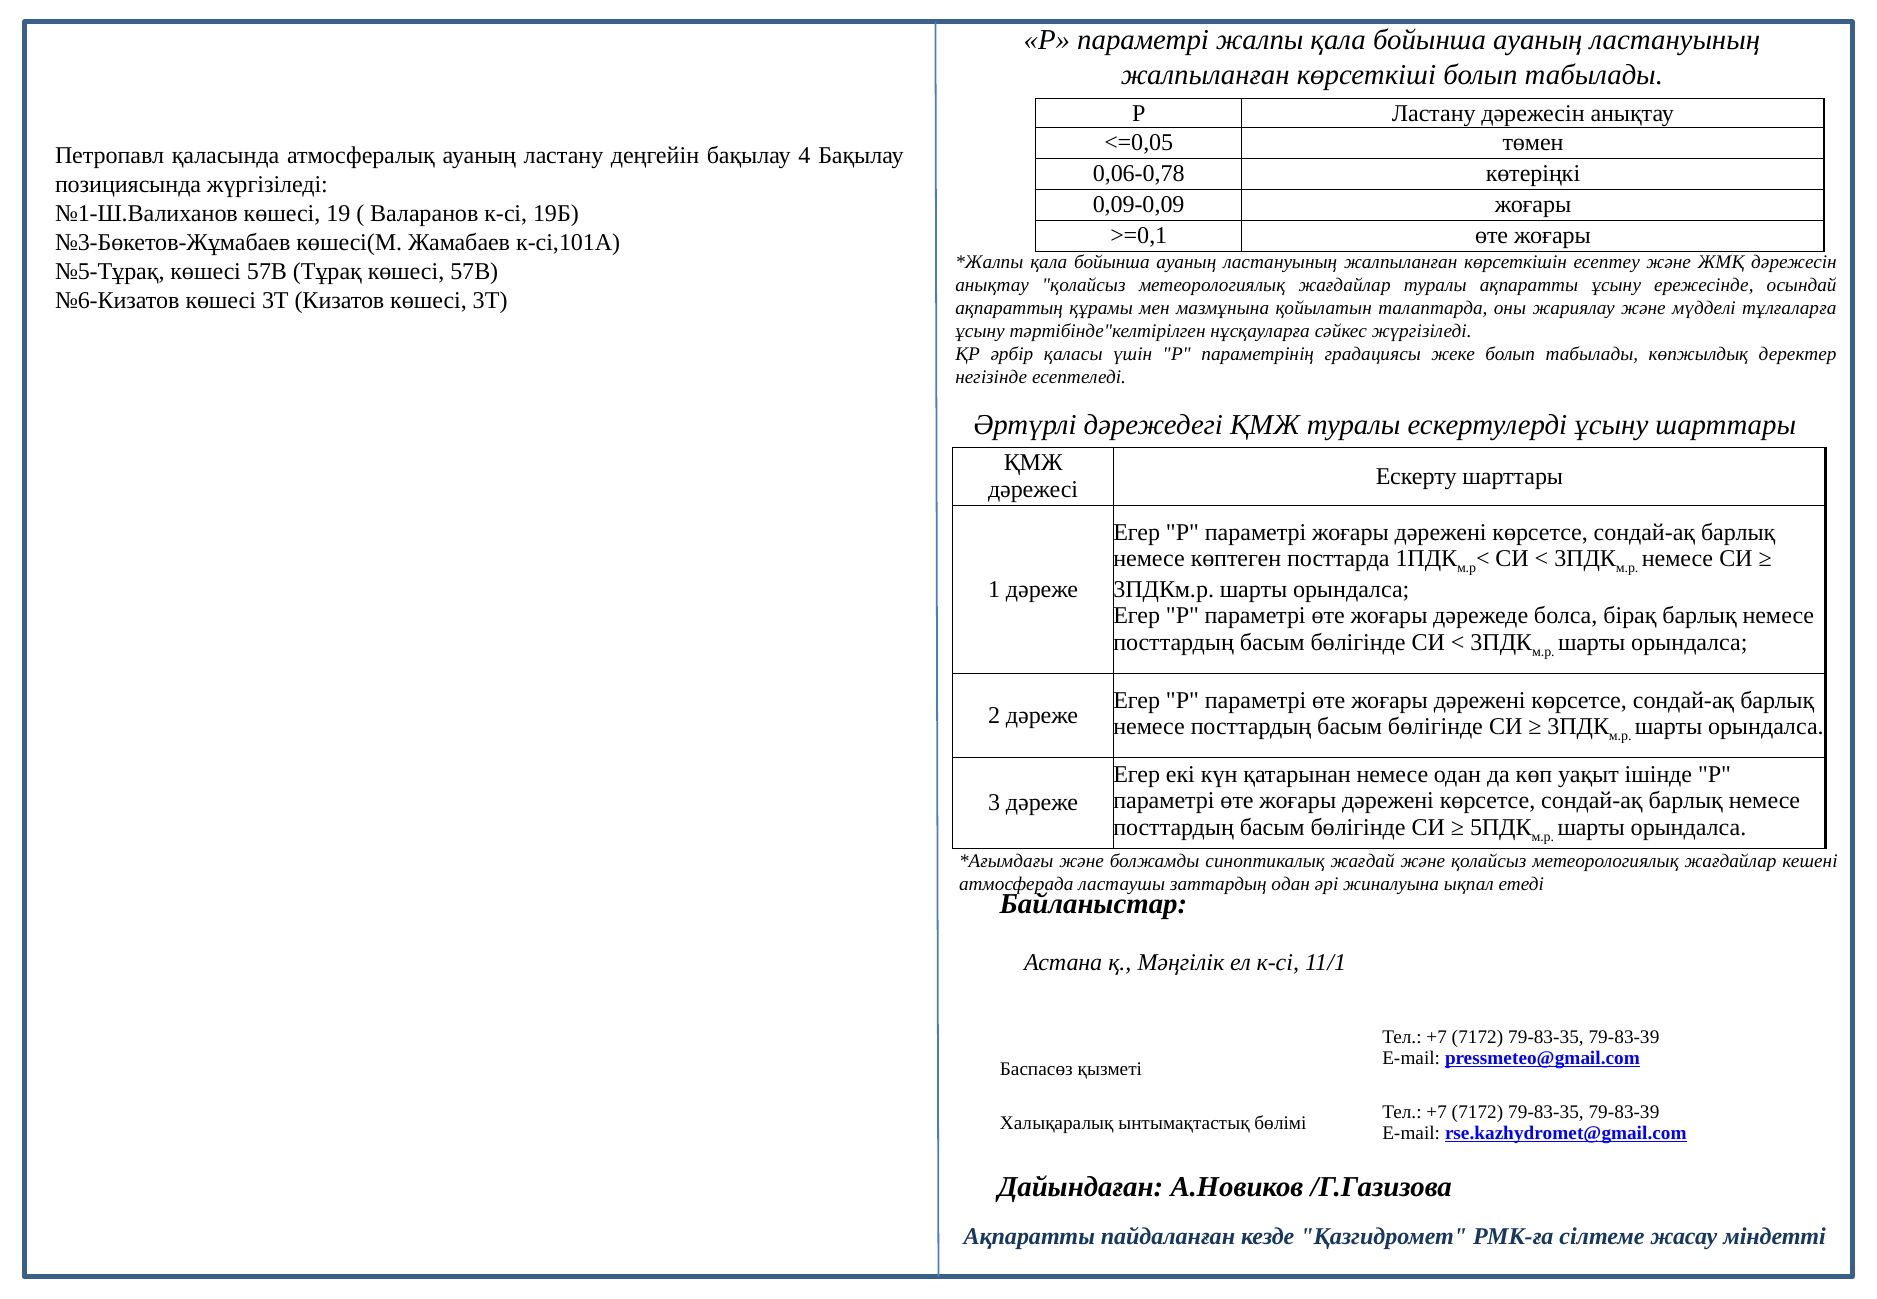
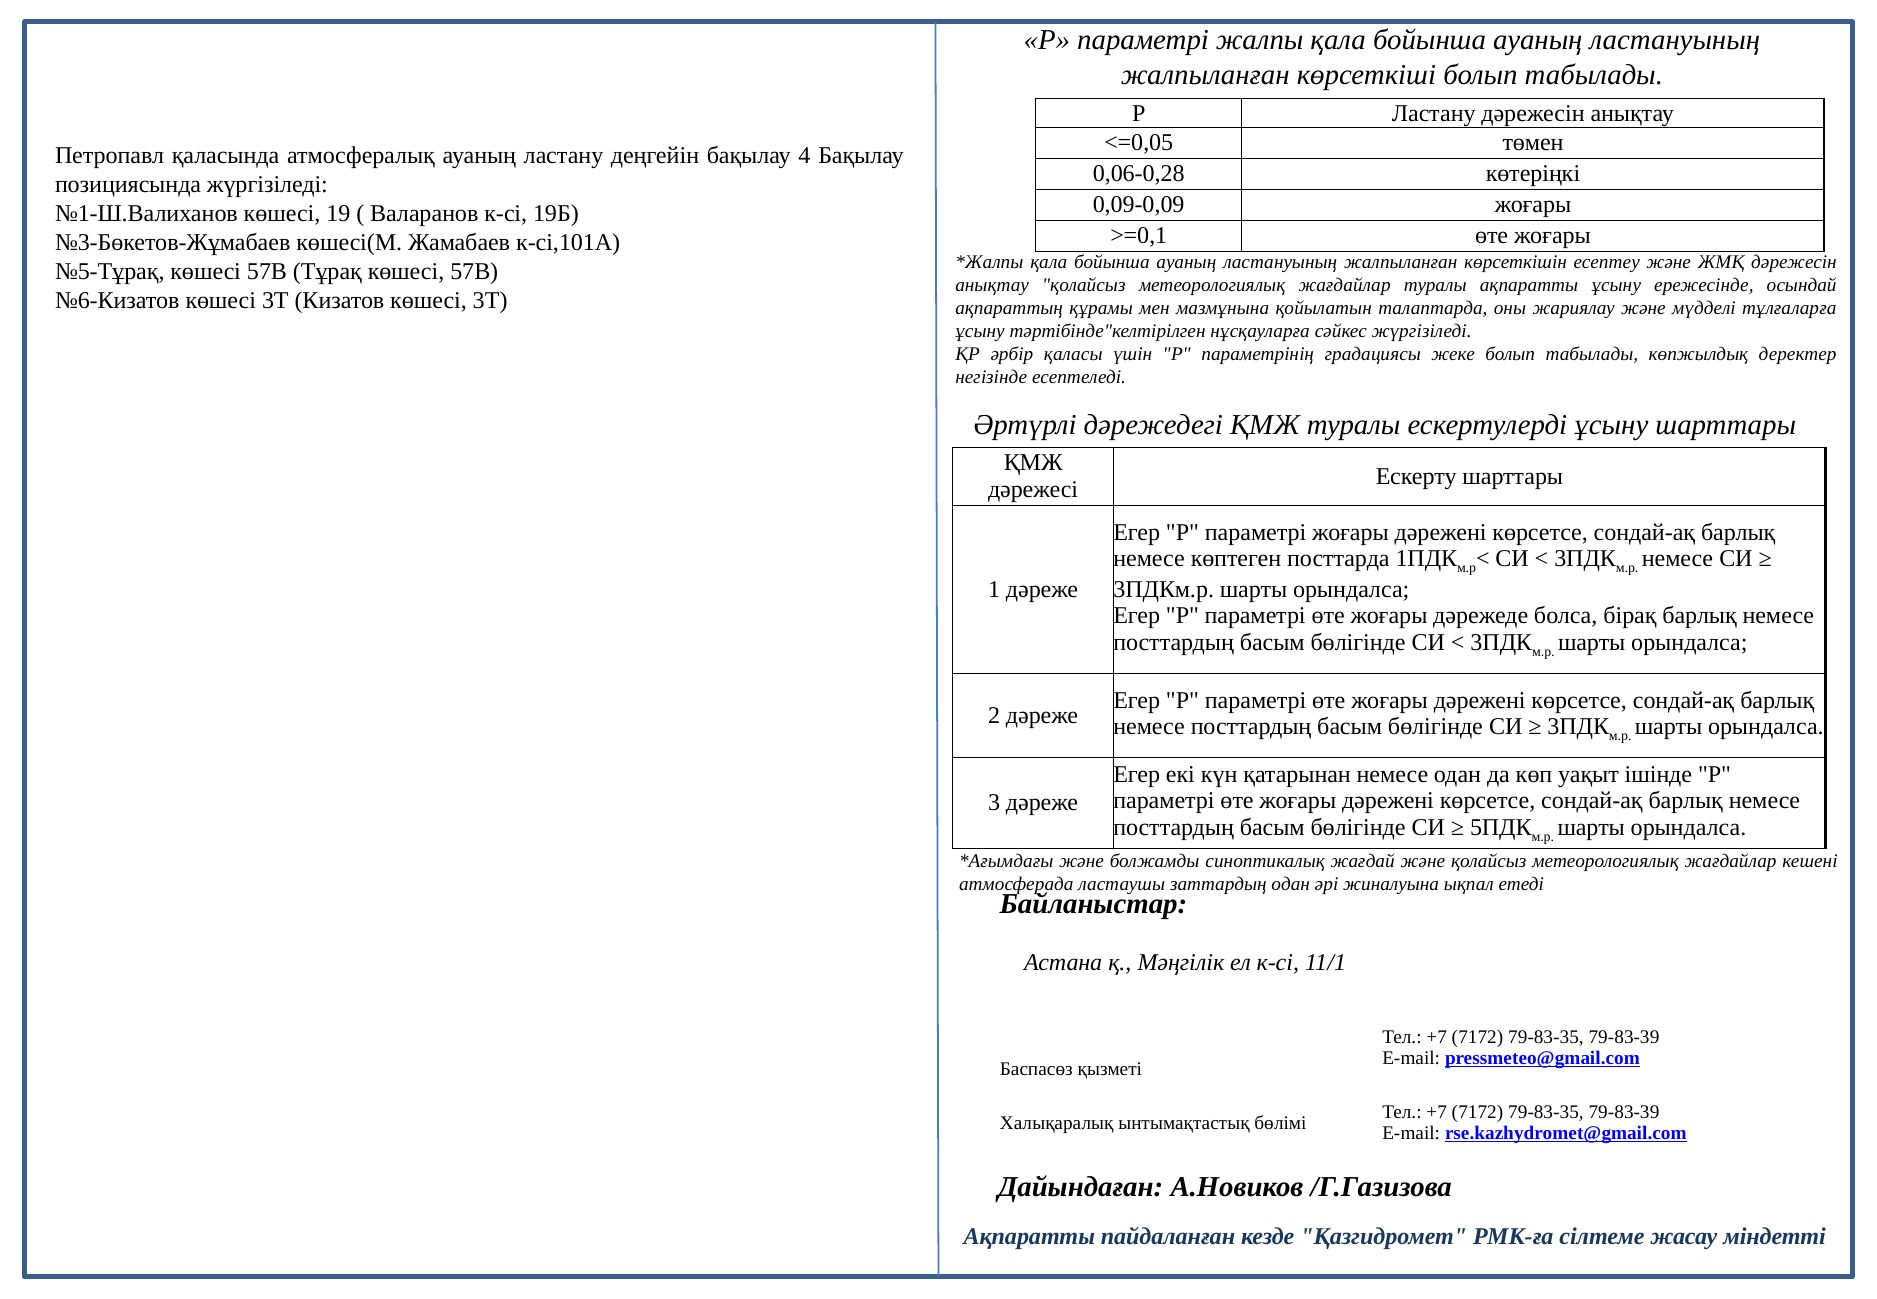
0,06-0,78: 0,06-0,78 -> 0,06-0,28
